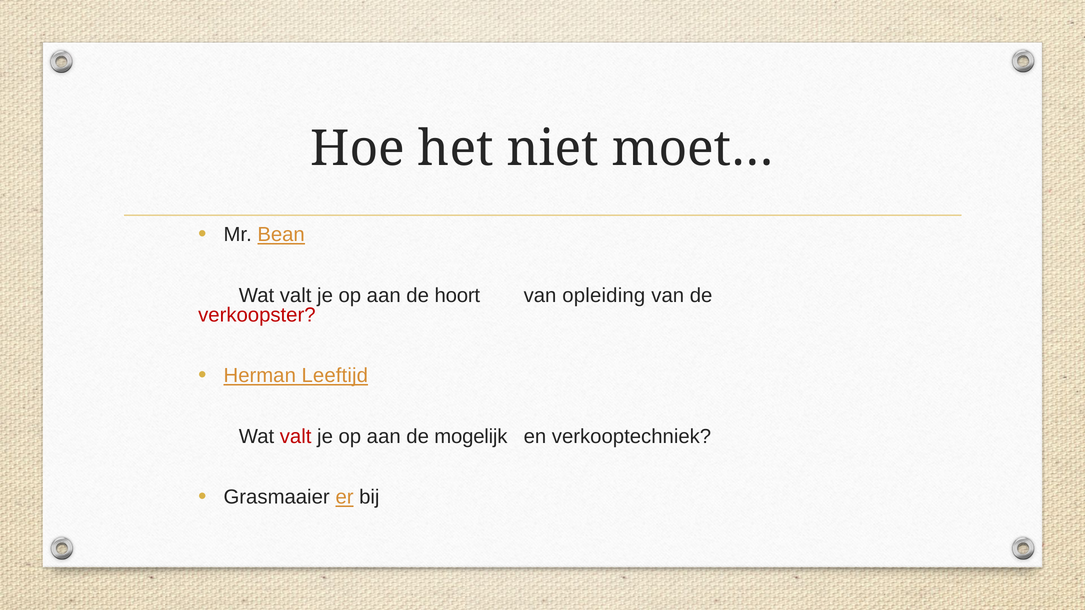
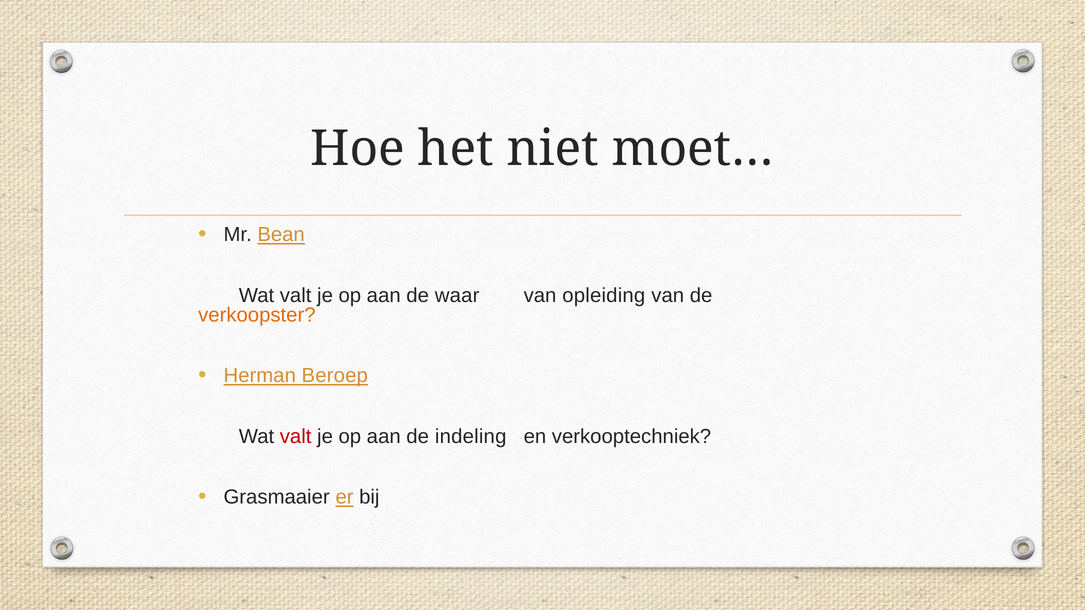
hoort: hoort -> waar
verkoopster colour: red -> orange
Leeftijd: Leeftijd -> Beroep
mogelijk: mogelijk -> indeling
